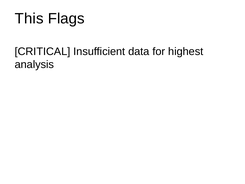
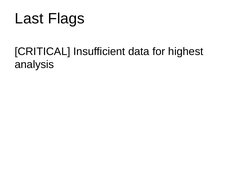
This: This -> Last
